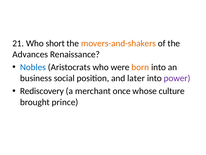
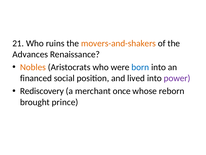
short: short -> ruins
Nobles colour: blue -> orange
born colour: orange -> blue
business: business -> financed
later: later -> lived
culture: culture -> reborn
